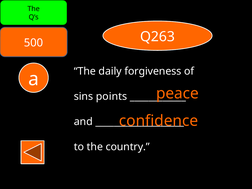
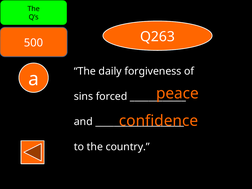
points: points -> forced
